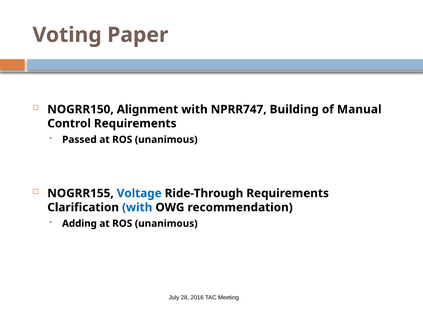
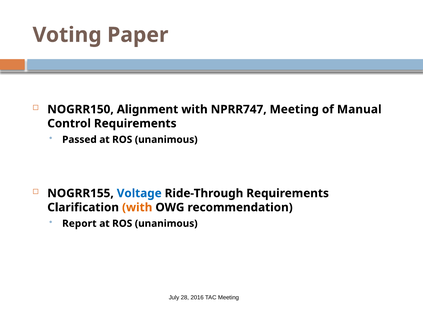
NPRR747 Building: Building -> Meeting
with at (137, 208) colour: blue -> orange
Adding: Adding -> Report
